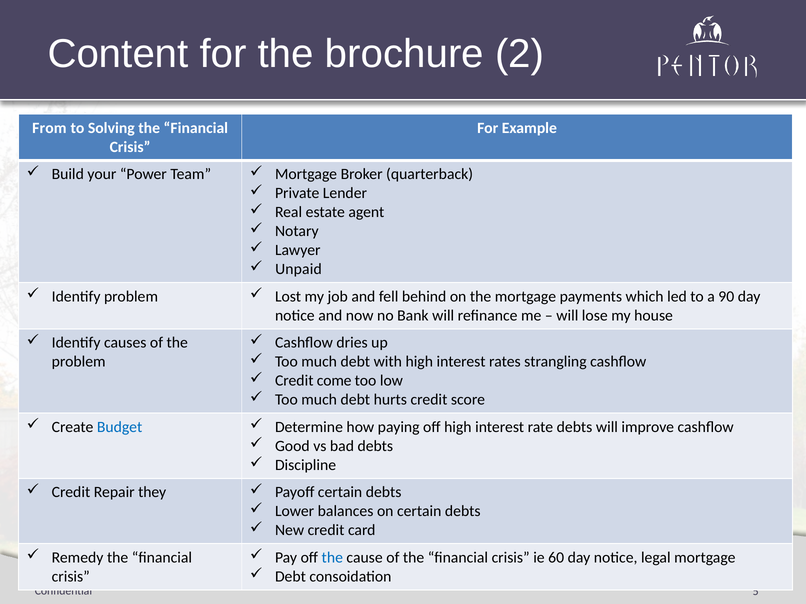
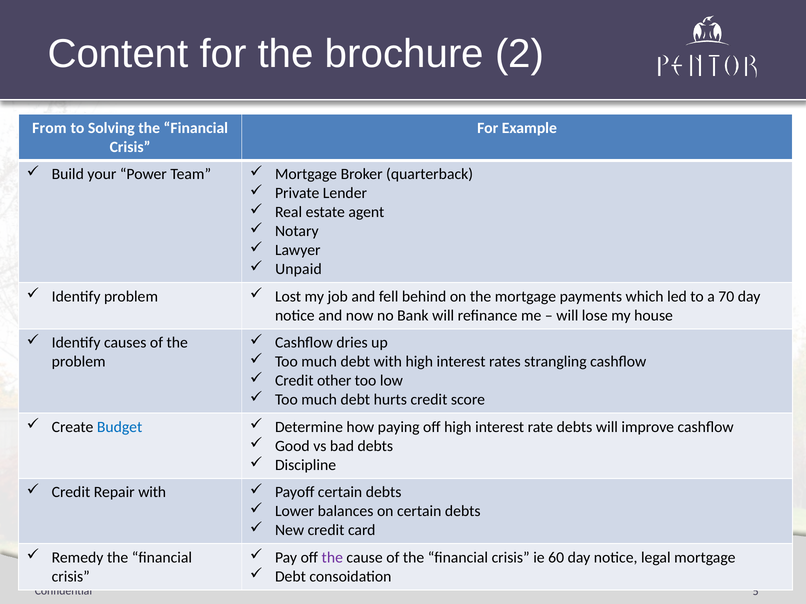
90: 90 -> 70
come: come -> other
Repair they: they -> with
the at (332, 558) colour: blue -> purple
